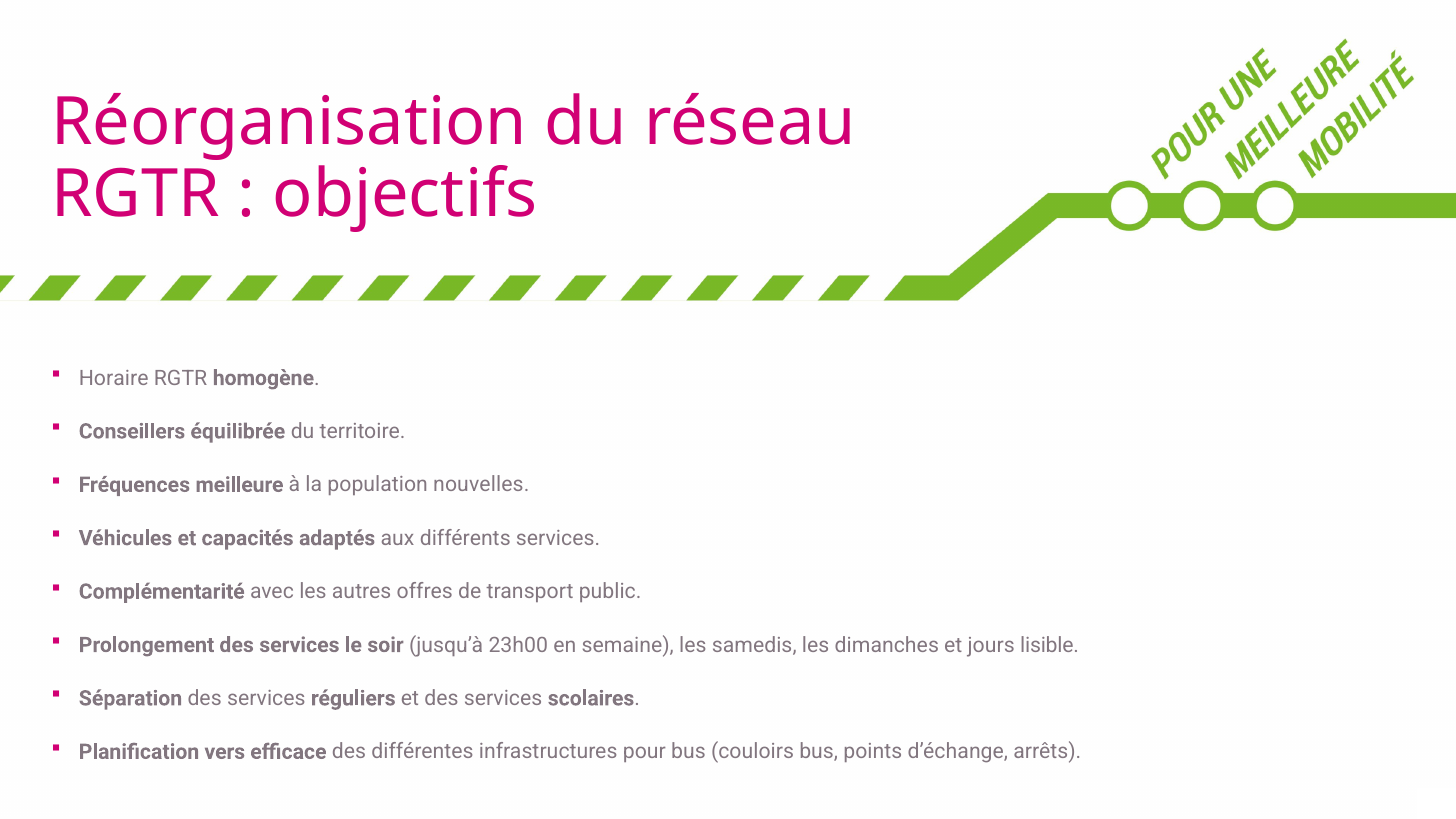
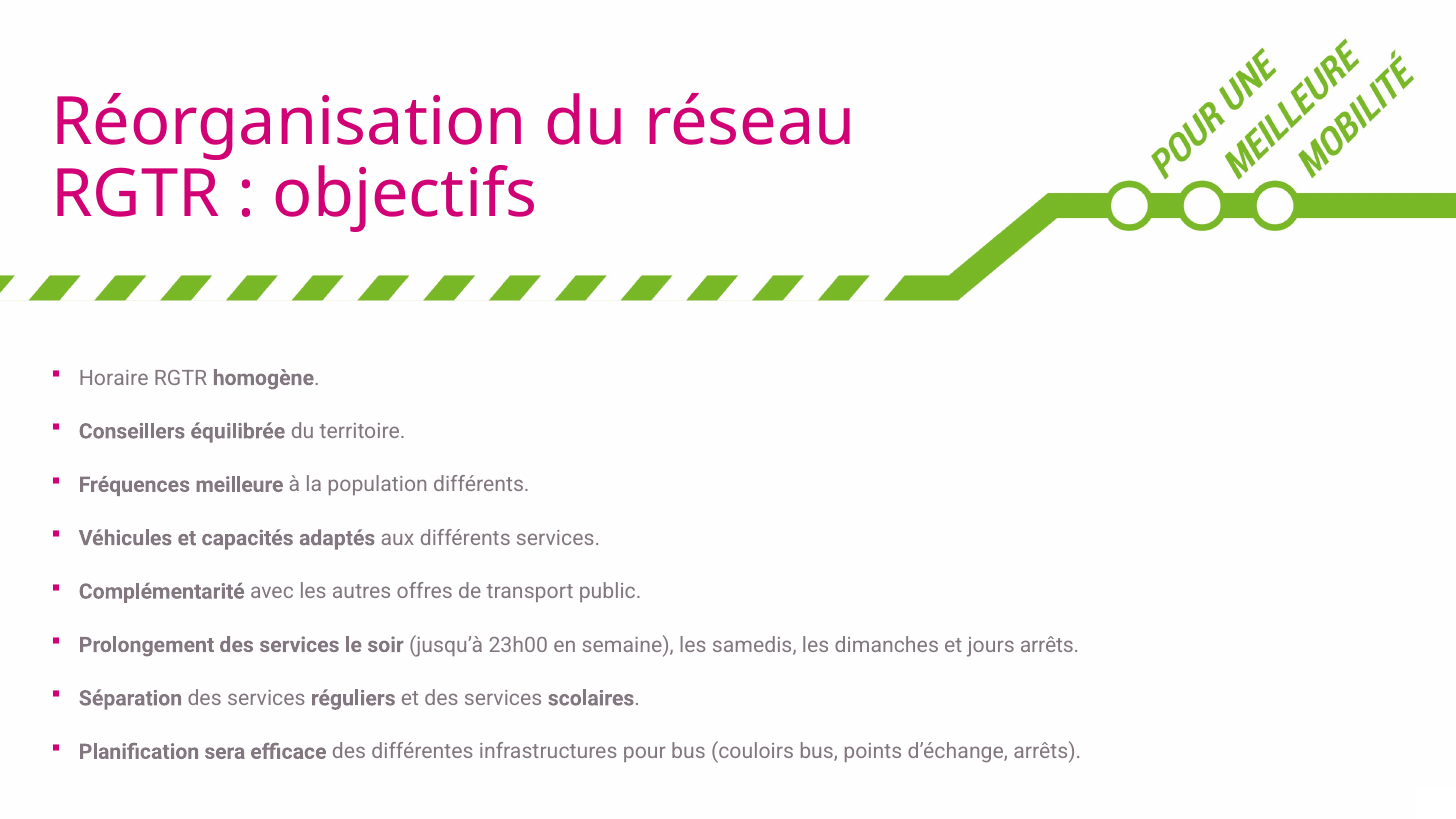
population nouvelles: nouvelles -> différents
jours lisible: lisible -> arrêts
vers: vers -> sera
